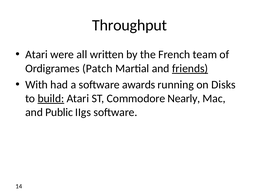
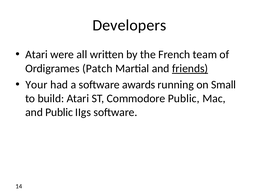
Throughput: Throughput -> Developers
With: With -> Your
Disks: Disks -> Small
build underline: present -> none
Commodore Nearly: Nearly -> Public
